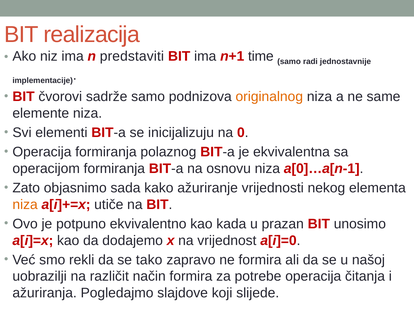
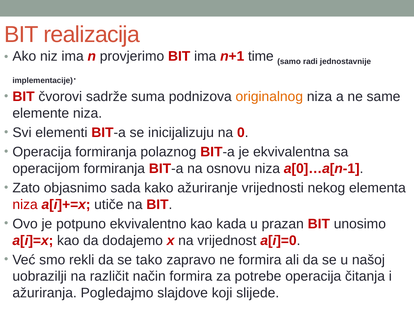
predstaviti: predstaviti -> provjerimo
sadrže samo: samo -> suma
niza at (25, 204) colour: orange -> red
